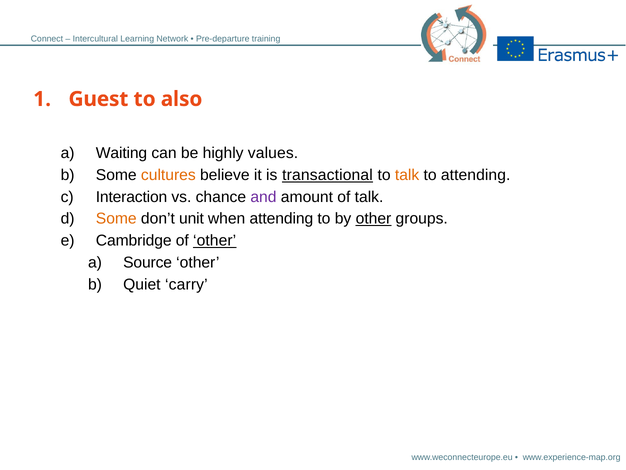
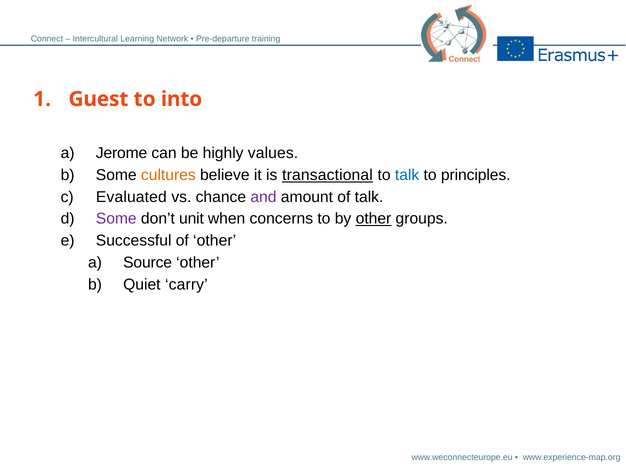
also: also -> into
Waiting: Waiting -> Jerome
talk at (407, 175) colour: orange -> blue
to attending: attending -> principles
Interaction: Interaction -> Evaluated
Some at (116, 219) colour: orange -> purple
when attending: attending -> concerns
Cambridge: Cambridge -> Successful
other at (215, 241) underline: present -> none
